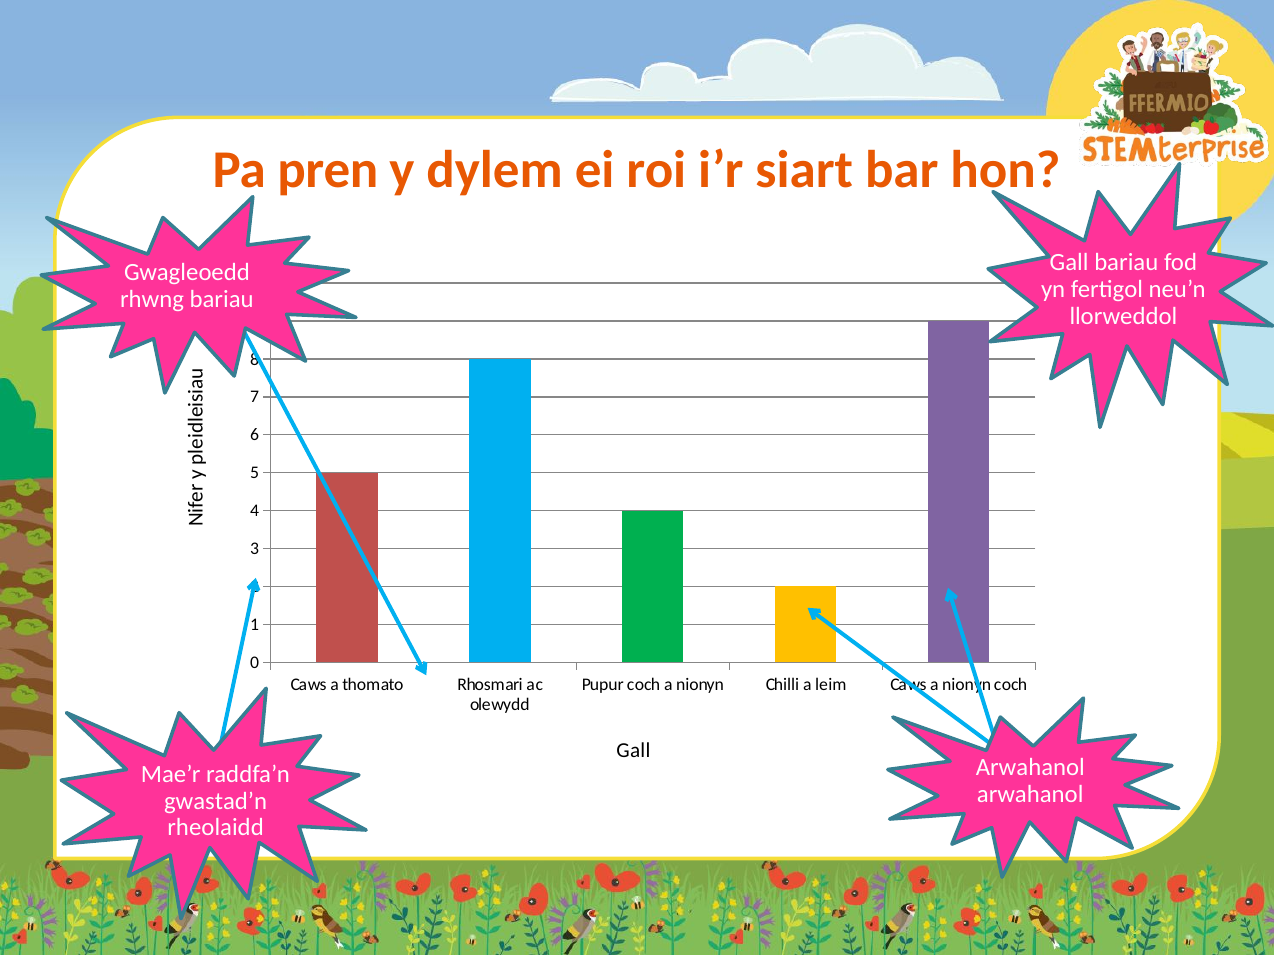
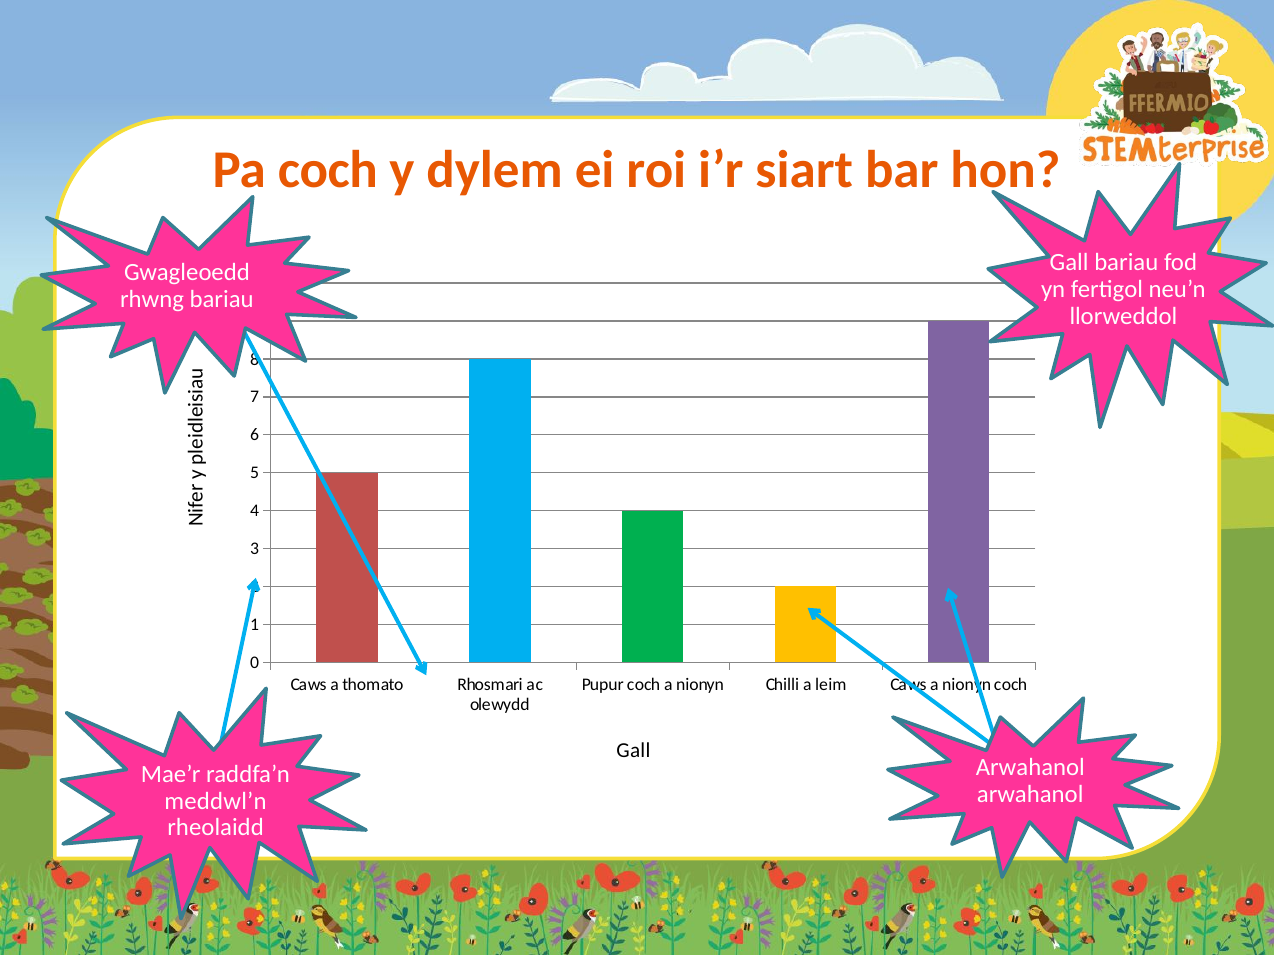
Pa pren: pren -> coch
gwastad’n: gwastad’n -> meddwl’n
